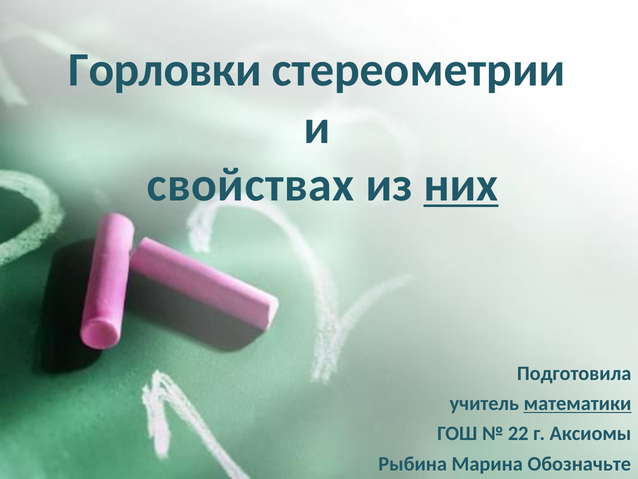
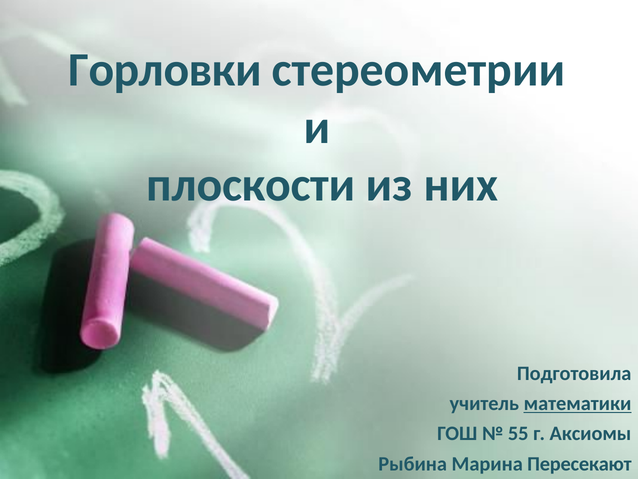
свойствах: свойствах -> плоскости
них underline: present -> none
22: 22 -> 55
Обозначьте: Обозначьте -> Пересекают
